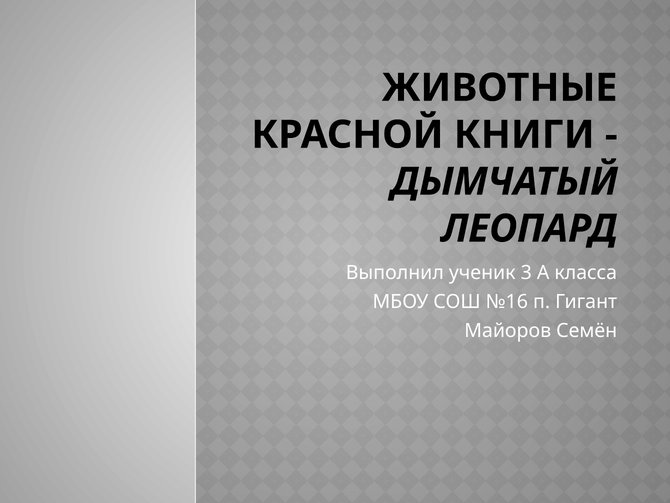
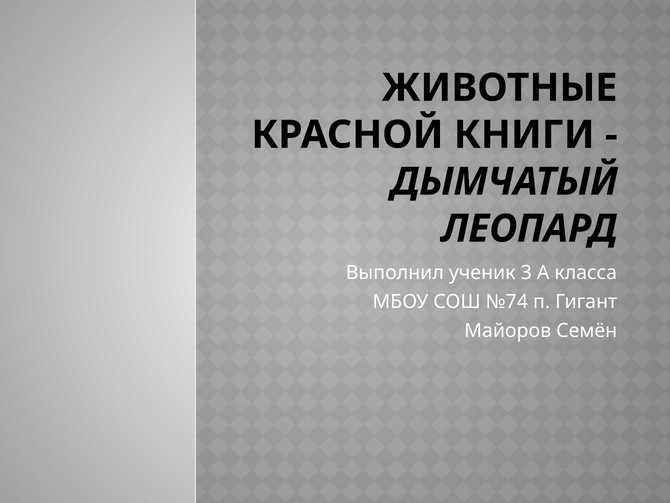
№16: №16 -> №74
